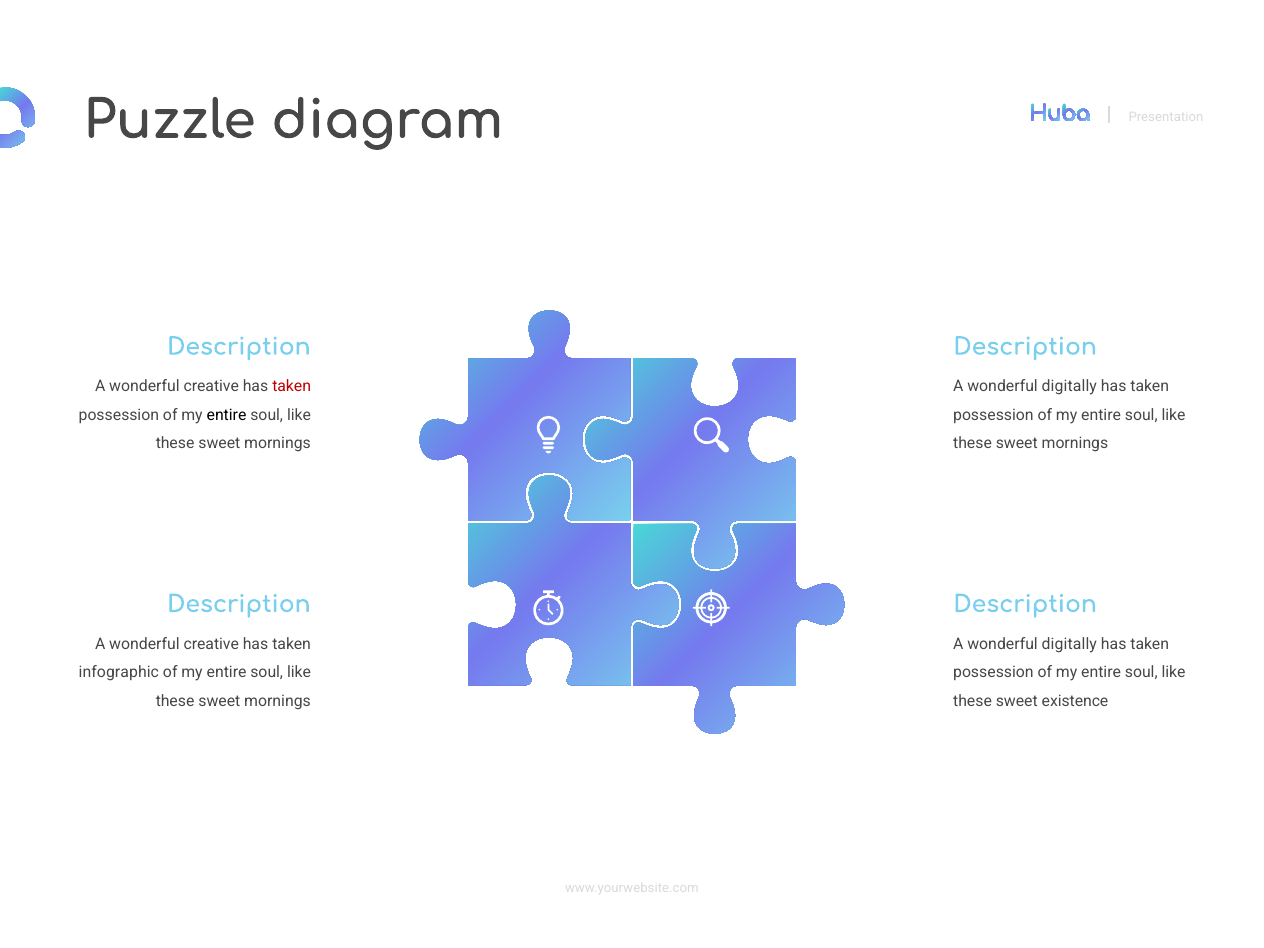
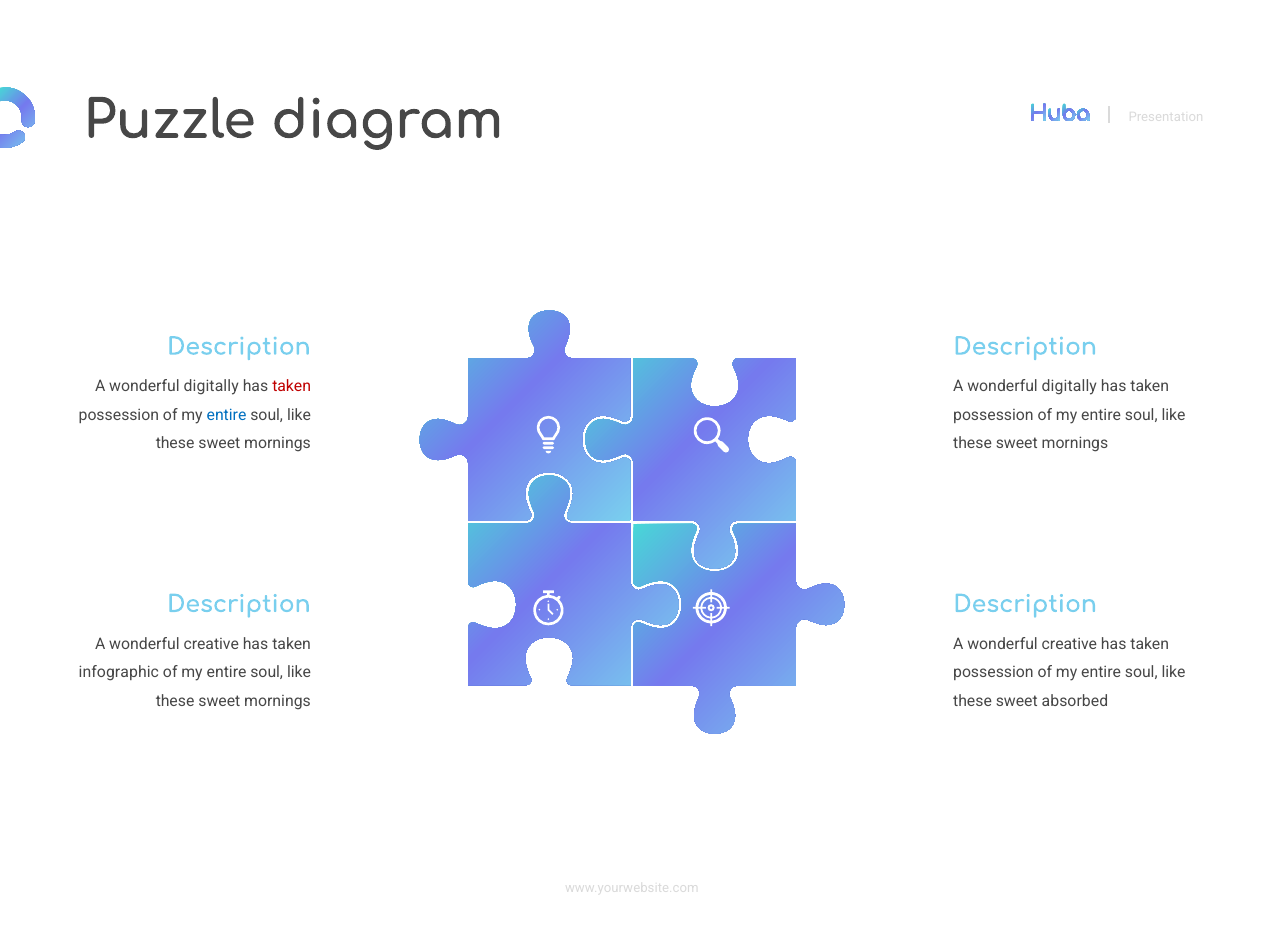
creative at (211, 387): creative -> digitally
entire at (227, 415) colour: black -> blue
digitally at (1069, 644): digitally -> creative
existence: existence -> absorbed
